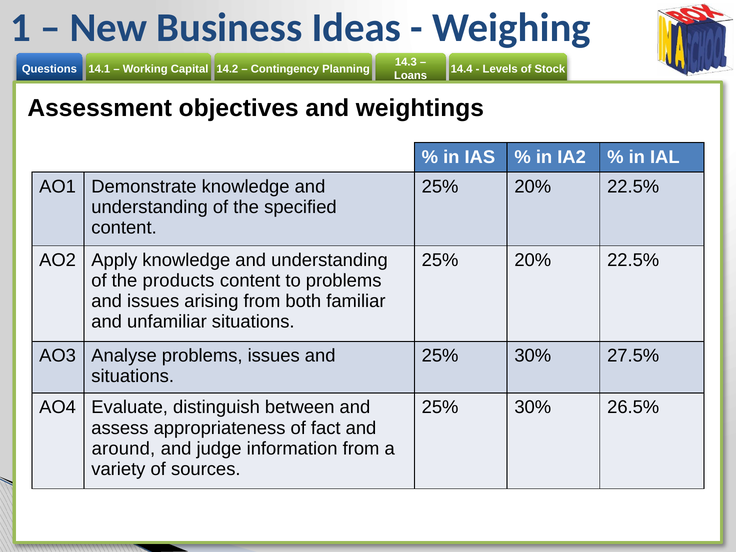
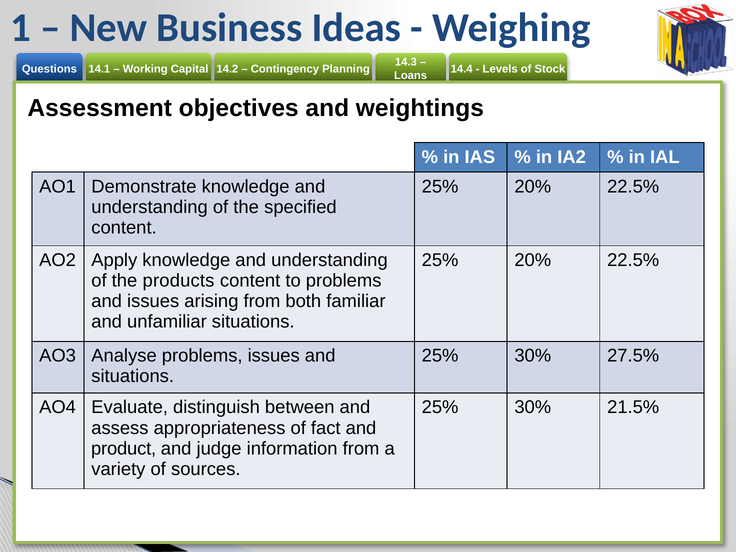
26.5%: 26.5% -> 21.5%
around: around -> product
